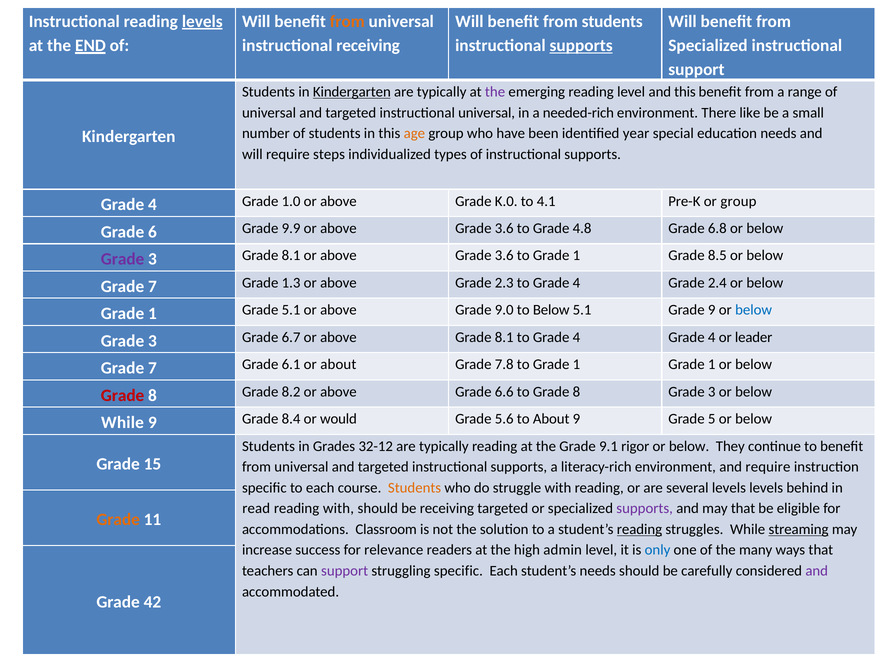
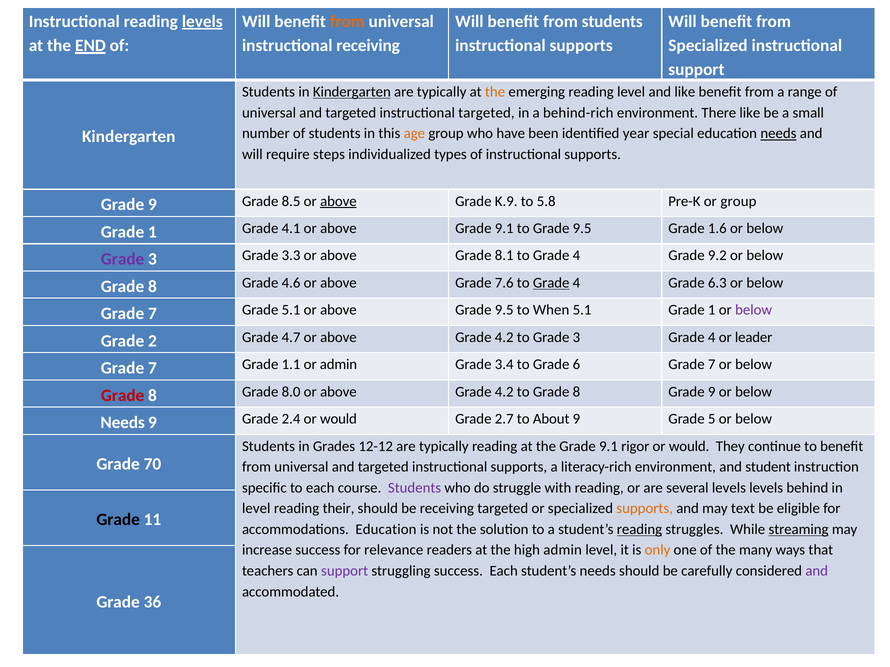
supports at (581, 46) underline: present -> none
the at (495, 92) colour: purple -> orange
and this: this -> like
instructional universal: universal -> targeted
needed-rich: needed-rich -> behind-rich
needs at (778, 134) underline: none -> present
4 at (152, 205): 4 -> 9
1.0: 1.0 -> 8.5
above at (338, 201) underline: none -> present
K.0: K.0 -> K.9
4.1: 4.1 -> 5.8
6 at (152, 232): 6 -> 1
9.9: 9.9 -> 4.1
3.6 at (504, 229): 3.6 -> 9.1
to Grade 4.8: 4.8 -> 9.5
6.8: 6.8 -> 1.6
3 Grade 8.1: 8.1 -> 3.3
3.6 at (504, 256): 3.6 -> 8.1
1 at (576, 256): 1 -> 4
8.5: 8.5 -> 9.2
7 at (152, 287): 7 -> 8
1.3: 1.3 -> 4.6
2.3: 2.3 -> 7.6
Grade at (551, 283) underline: none -> present
2.4: 2.4 -> 6.3
1 at (152, 314): 1 -> 7
above Grade 9.0: 9.0 -> 9.5
to Below: Below -> When
5.1 Grade 9: 9 -> 1
below at (754, 310) colour: blue -> purple
3 at (152, 341): 3 -> 2
6.7: 6.7 -> 4.7
8.1 at (504, 338): 8.1 -> 4.2
4 at (576, 338): 4 -> 3
6.1: 6.1 -> 1.1
or about: about -> admin
7.8: 7.8 -> 3.4
1 at (576, 365): 1 -> 6
1 at (712, 365): 1 -> 7
8.2: 8.2 -> 8.0
6.6 at (504, 392): 6.6 -> 4.2
8 Grade 3: 3 -> 9
While at (122, 423): While -> Needs
8.4: 8.4 -> 2.4
5.6: 5.6 -> 2.7
32-12: 32-12 -> 12-12
below at (689, 447): below -> would
15: 15 -> 70
and require: require -> student
Students at (415, 488) colour: orange -> purple
read at (256, 509): read -> level
reading with: with -> their
supports at (645, 509) colour: purple -> orange
may that: that -> text
Grade at (118, 520) colour: orange -> black
accommodations Classroom: Classroom -> Education
only colour: blue -> orange
struggling specific: specific -> success
42: 42 -> 36
